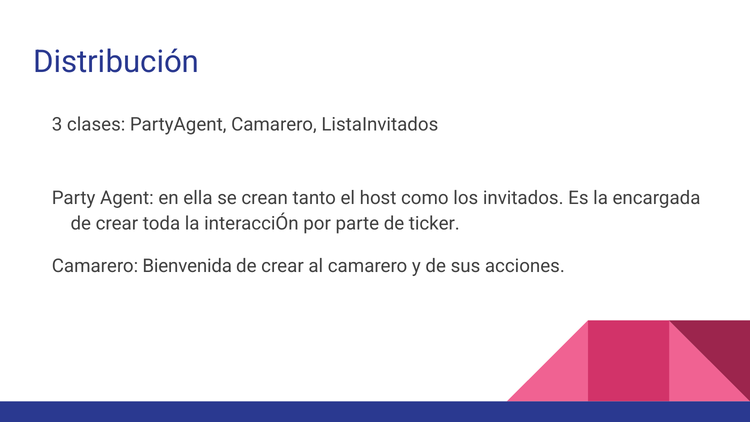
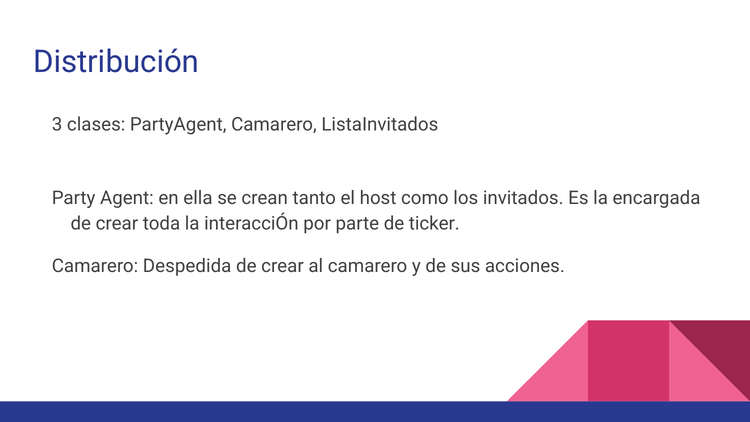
Bienvenida: Bienvenida -> Despedida
